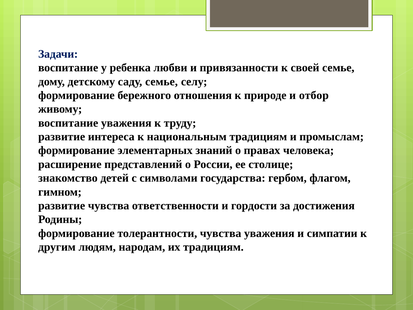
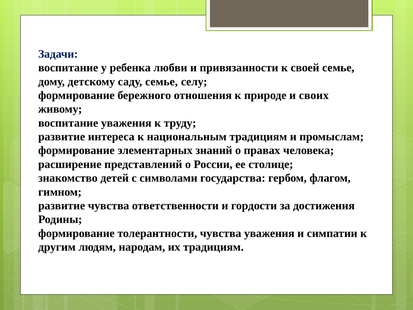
отбор: отбор -> своих
